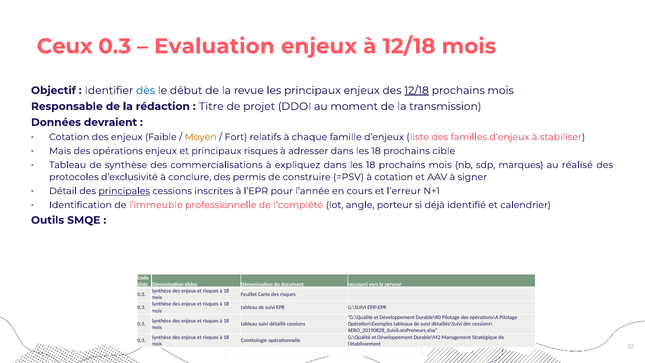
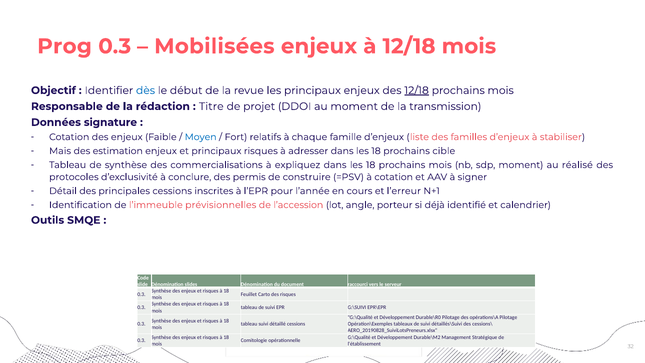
Ceux: Ceux -> Prog
Evaluation: Evaluation -> Mobilisées
devraient: devraient -> signature
Moyen colour: orange -> blue
opérations: opérations -> estimation
sdp marques: marques -> moment
principales underline: present -> none
professionnelle: professionnelle -> prévisionnelles
l’complété: l’complété -> l’accession
